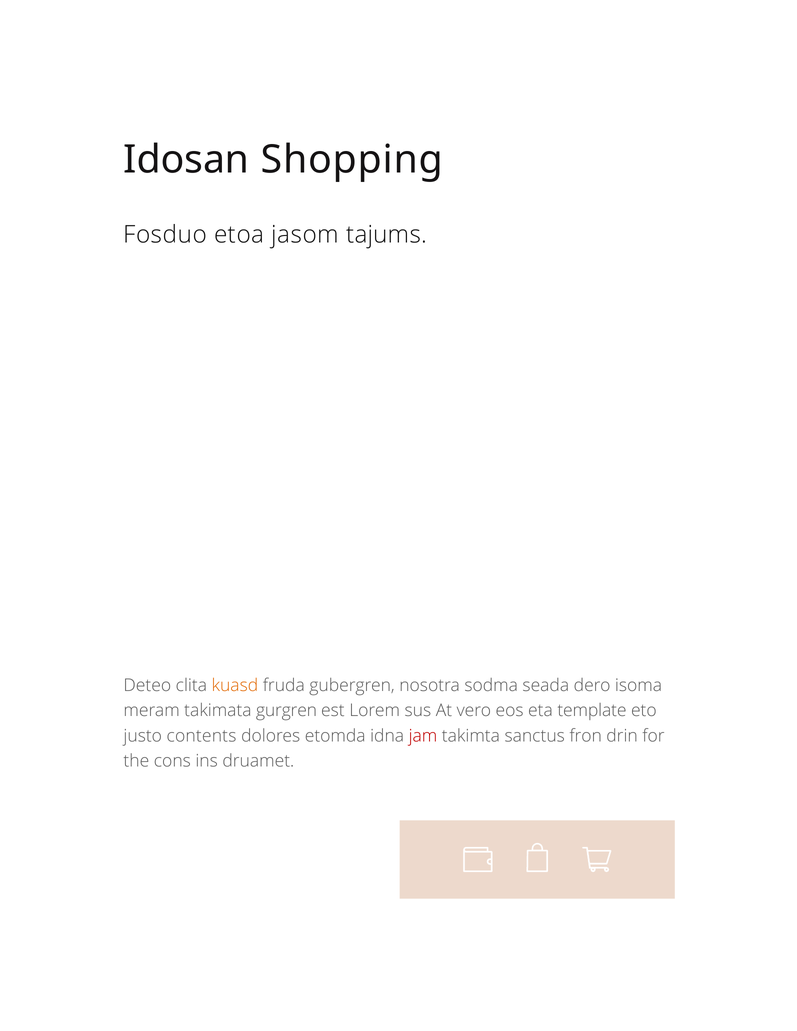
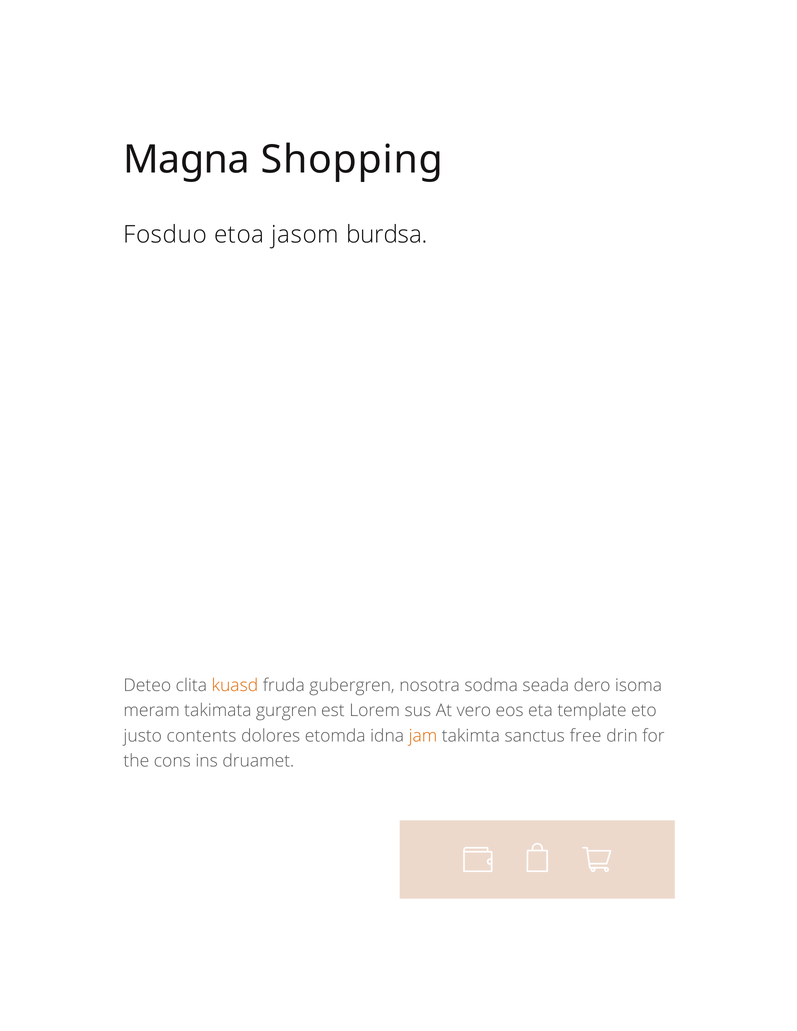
Idosan: Idosan -> Magna
tajums: tajums -> burdsa
jam colour: red -> orange
fron: fron -> free
